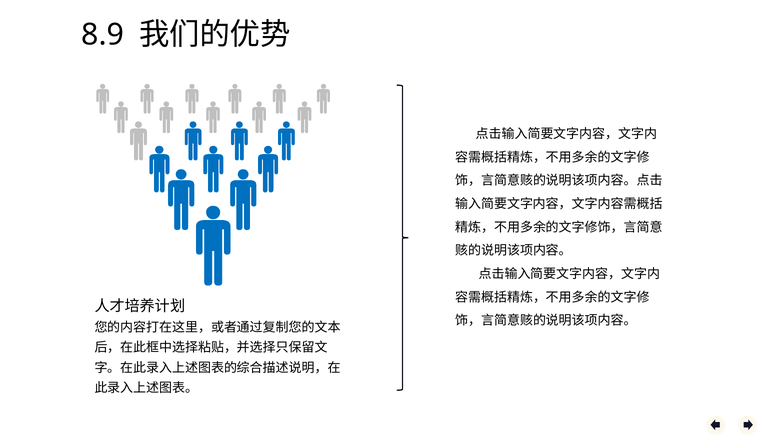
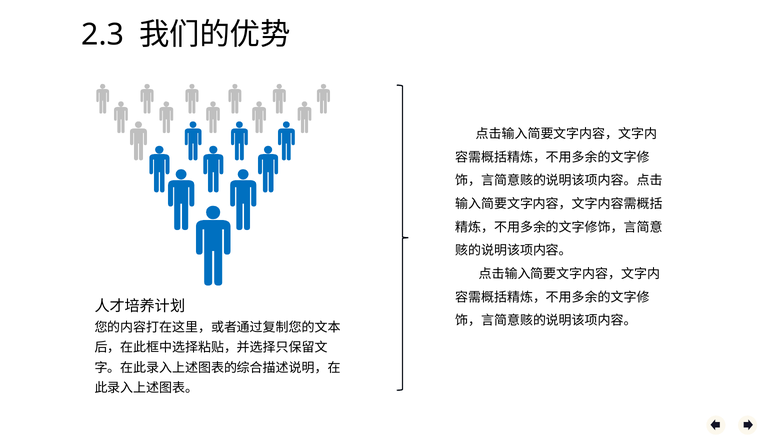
8.9: 8.9 -> 2.3
